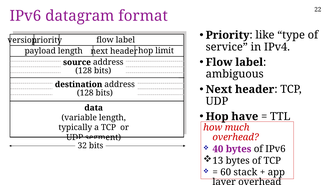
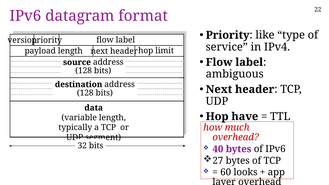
13: 13 -> 27
stack: stack -> looks
